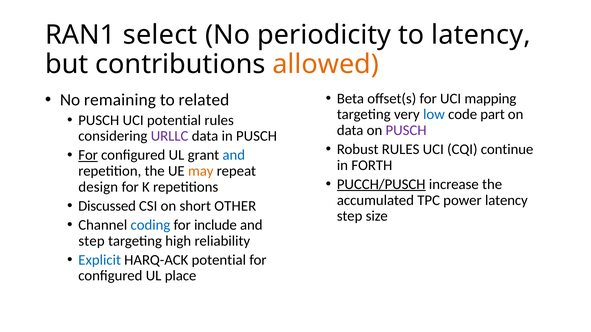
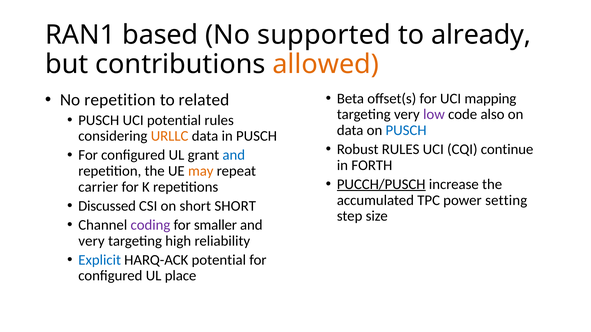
select: select -> based
periodicity: periodicity -> supported
to latency: latency -> already
No remaining: remaining -> repetition
low colour: blue -> purple
part: part -> also
PUSCH at (406, 131) colour: purple -> blue
URLLC colour: purple -> orange
For at (88, 155) underline: present -> none
design: design -> carrier
power latency: latency -> setting
short OTHER: OTHER -> SHORT
coding colour: blue -> purple
include: include -> smaller
step at (91, 241): step -> very
